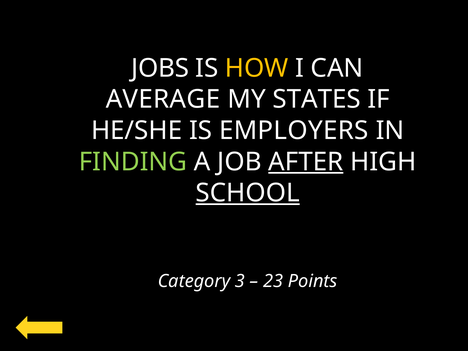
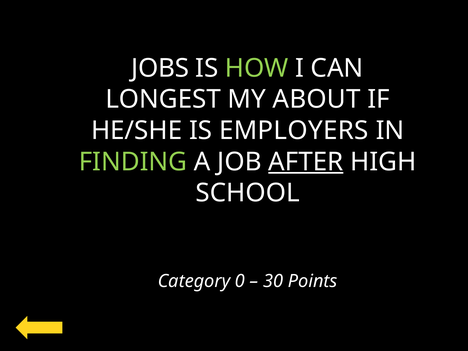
HOW colour: yellow -> light green
AVERAGE: AVERAGE -> LONGEST
STATES: STATES -> ABOUT
SCHOOL underline: present -> none
3: 3 -> 0
23: 23 -> 30
